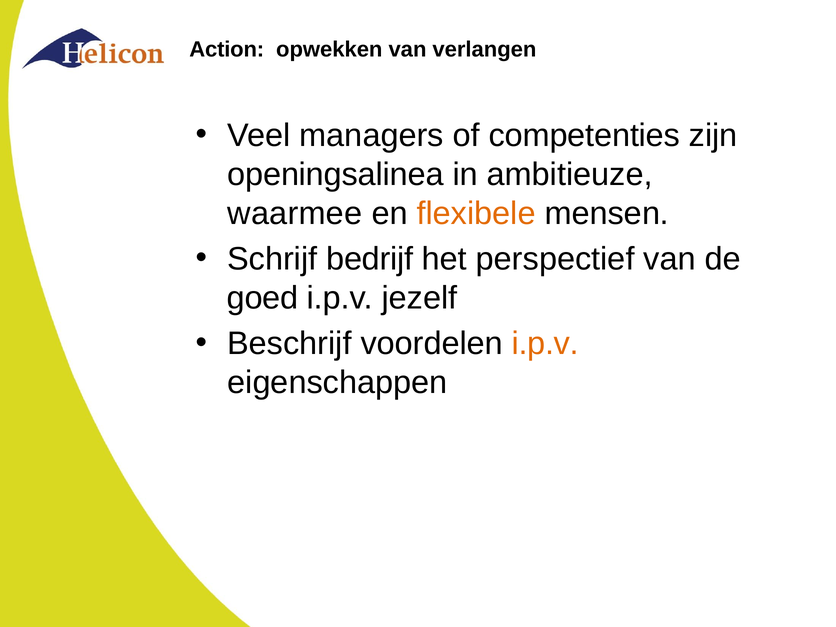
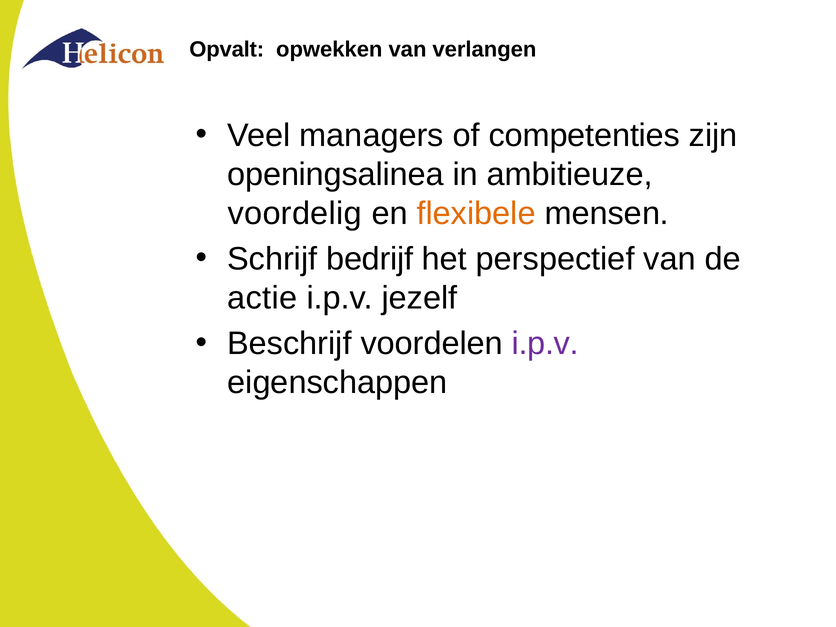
Action: Action -> Opvalt
waarmee: waarmee -> voordelig
goed: goed -> actie
i.p.v at (545, 344) colour: orange -> purple
